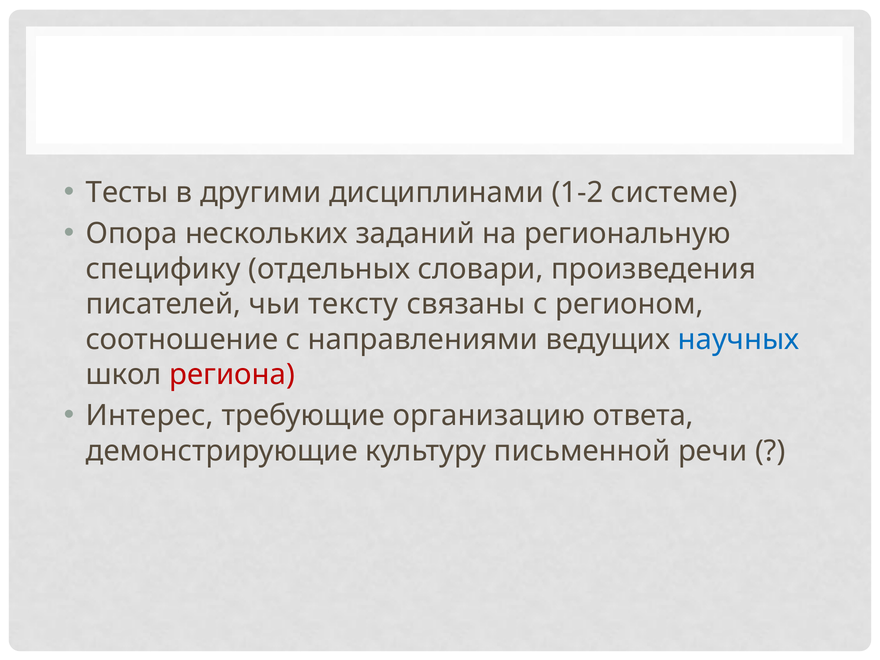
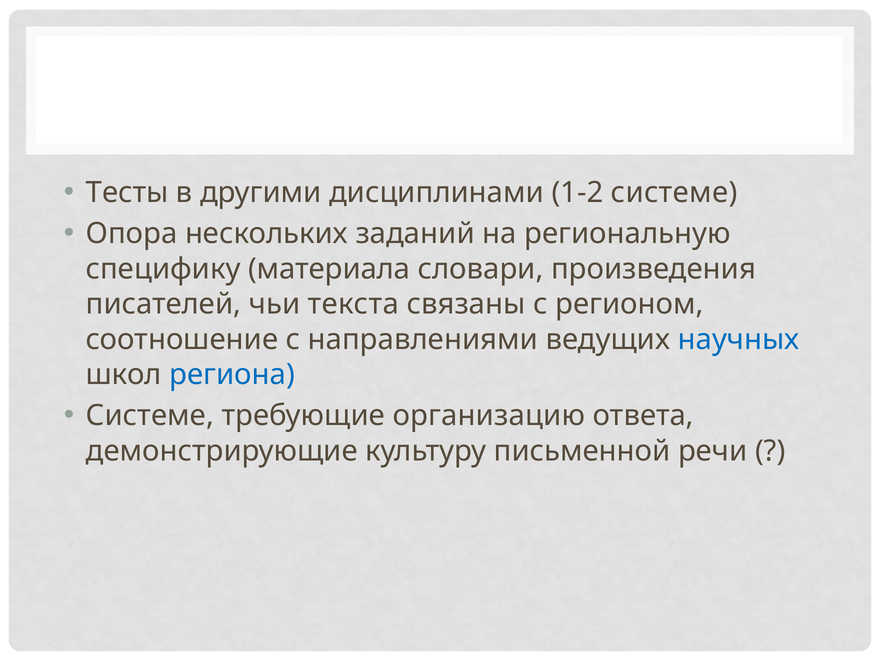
отдельных: отдельных -> материала
тексту: тексту -> текста
региона colour: red -> blue
Интерес at (150, 416): Интерес -> Системе
